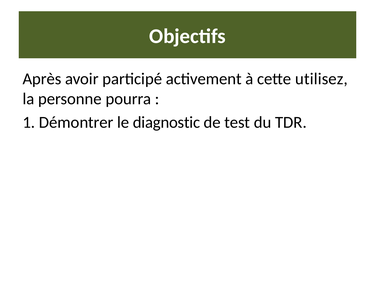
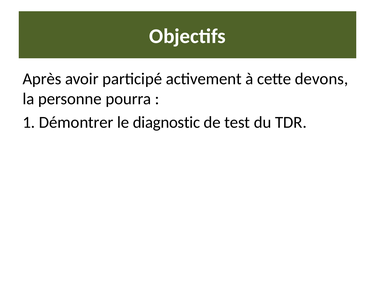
utilisez: utilisez -> devons
